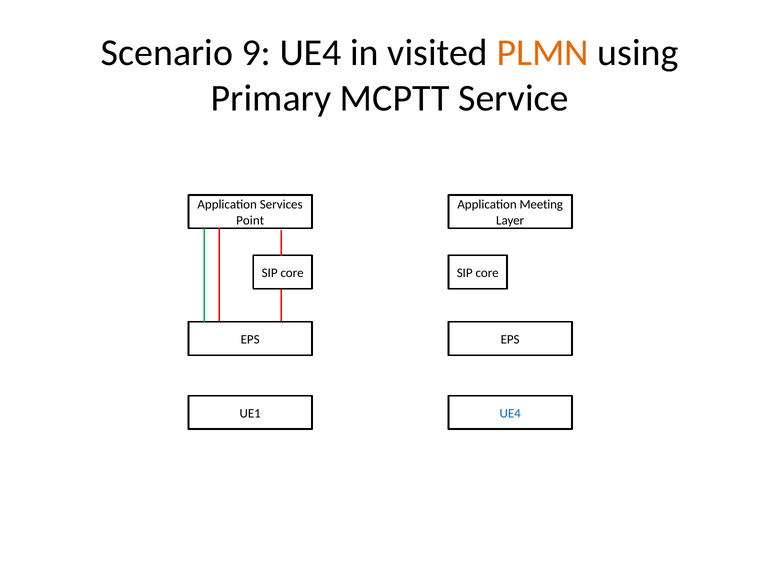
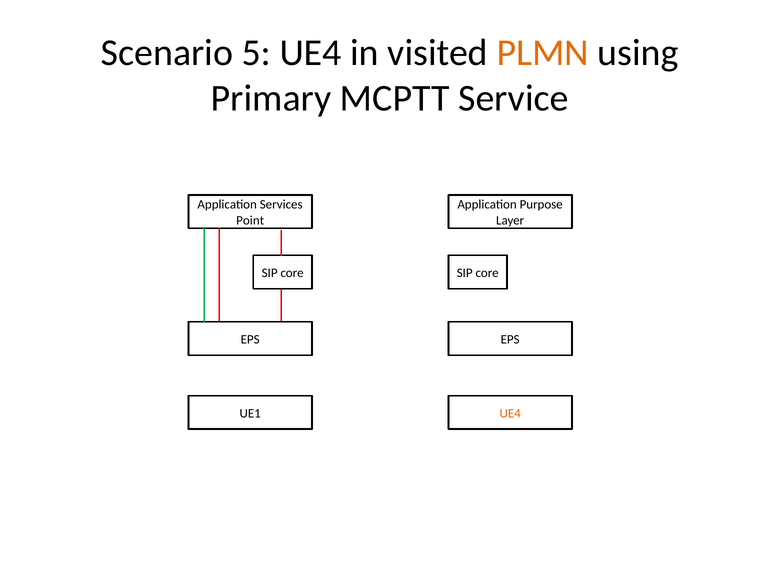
9: 9 -> 5
Meeting: Meeting -> Purpose
UE4 at (510, 413) colour: blue -> orange
